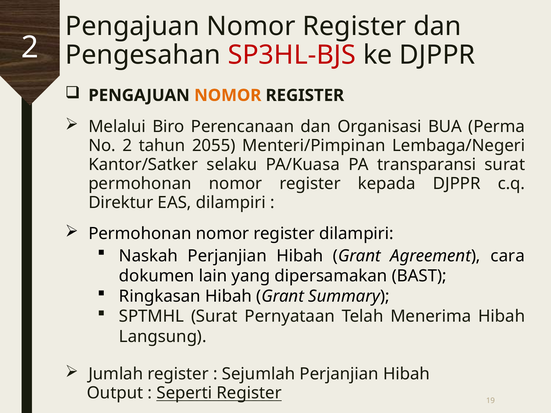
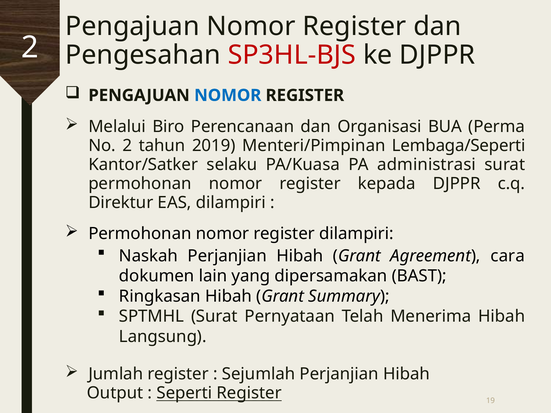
NOMOR at (228, 95) colour: orange -> blue
2055: 2055 -> 2019
Lembaga/Negeri: Lembaga/Negeri -> Lembaga/Seperti
transparansi: transparansi -> administrasi
